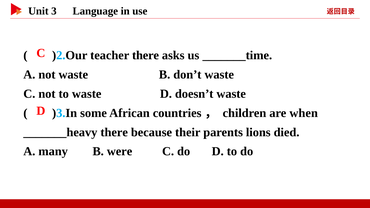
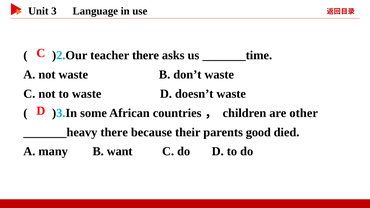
when: when -> other
lions: lions -> good
were: were -> want
